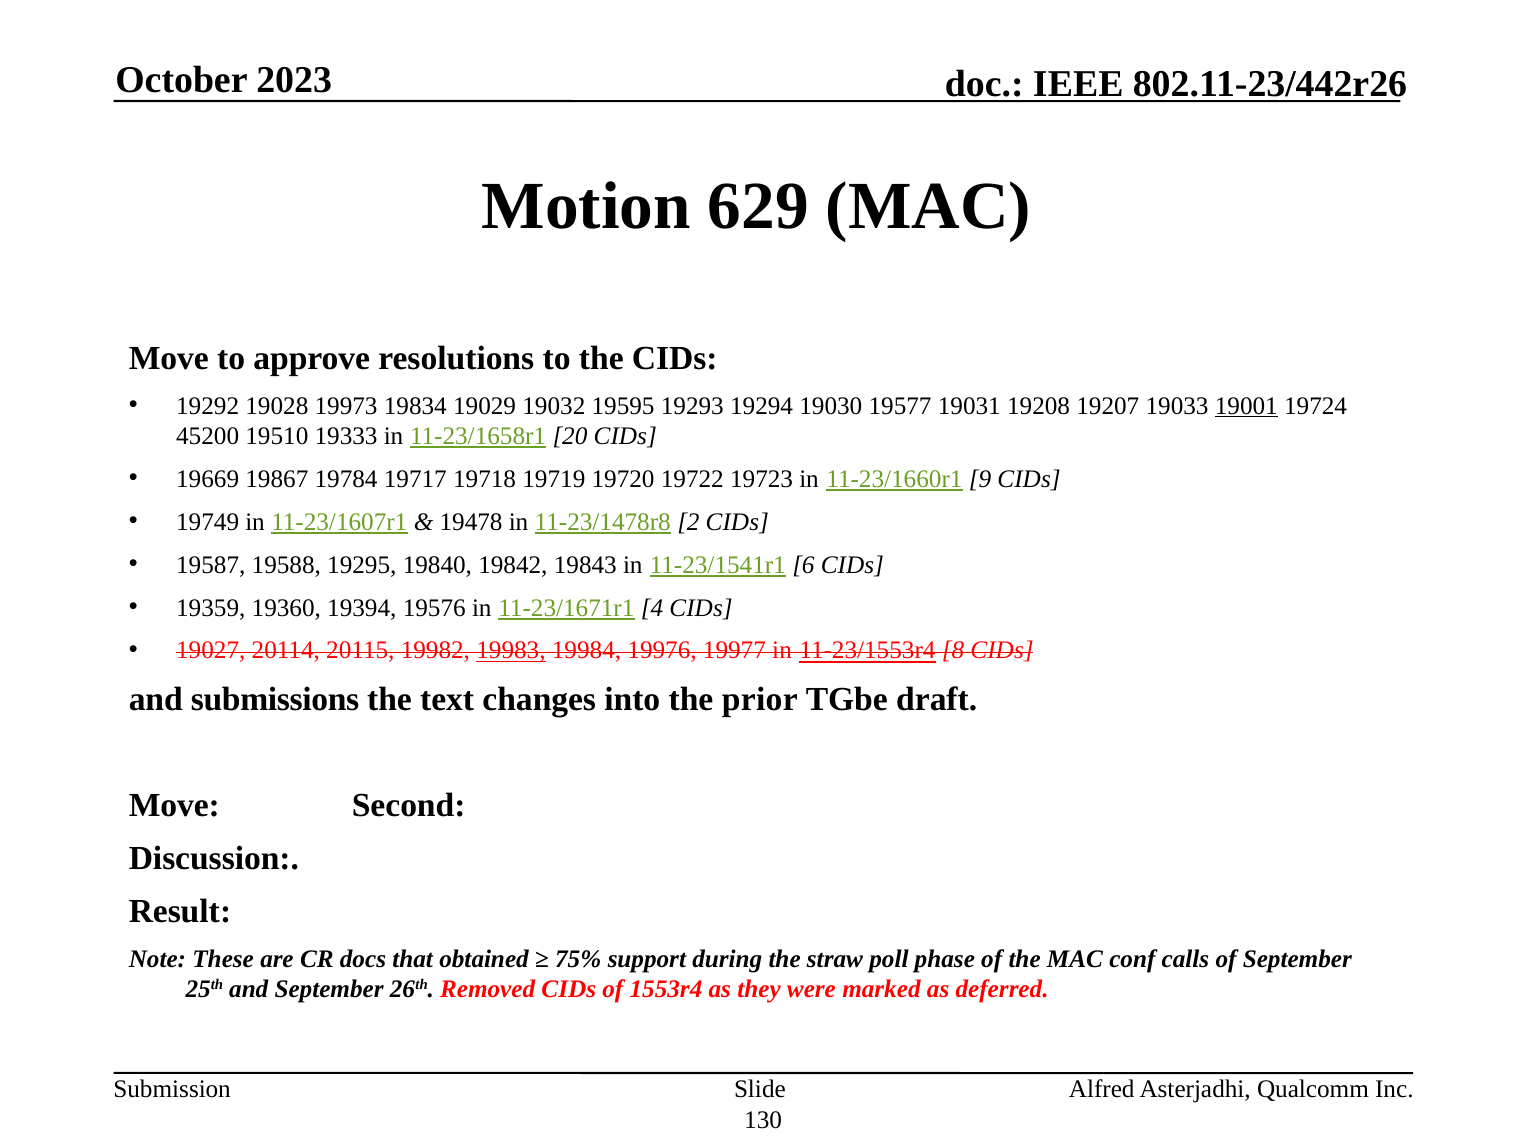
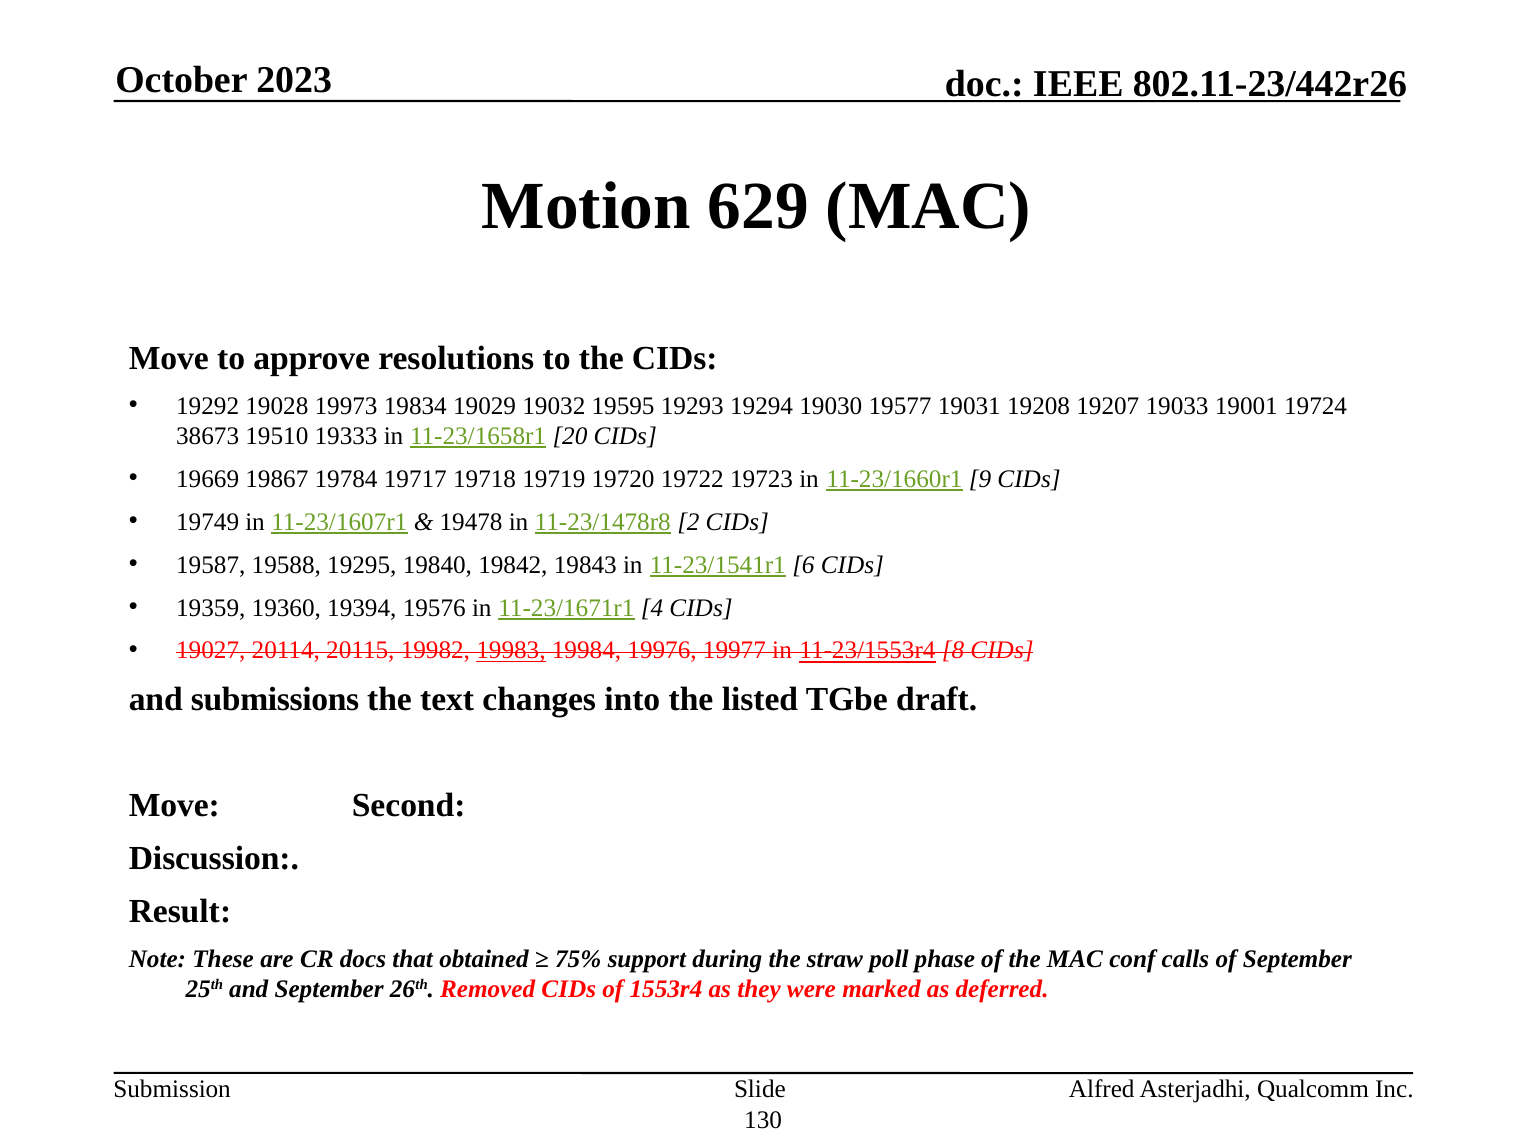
19001 underline: present -> none
45200: 45200 -> 38673
prior: prior -> listed
